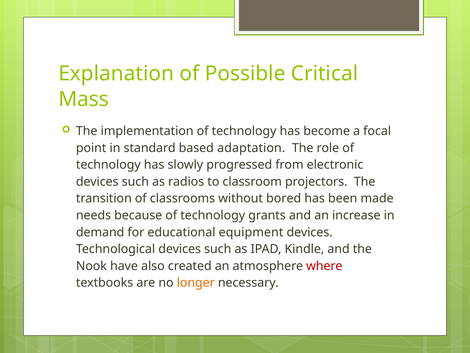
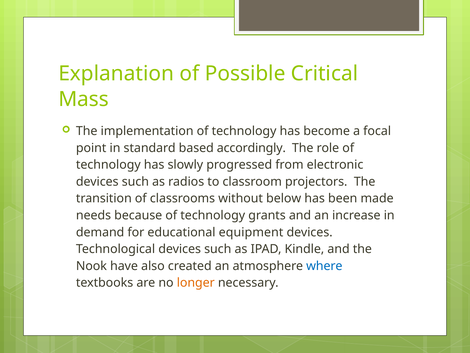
adaptation: adaptation -> accordingly
bored: bored -> below
where colour: red -> blue
